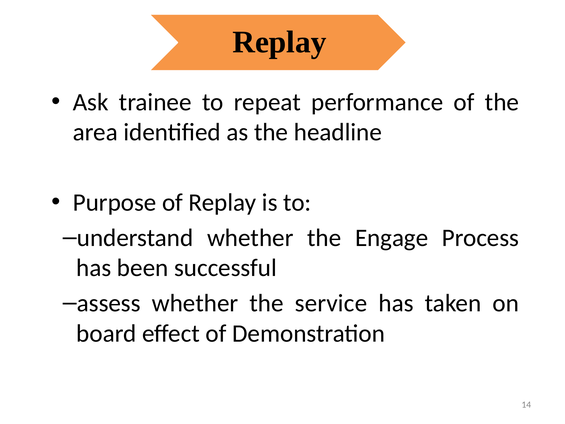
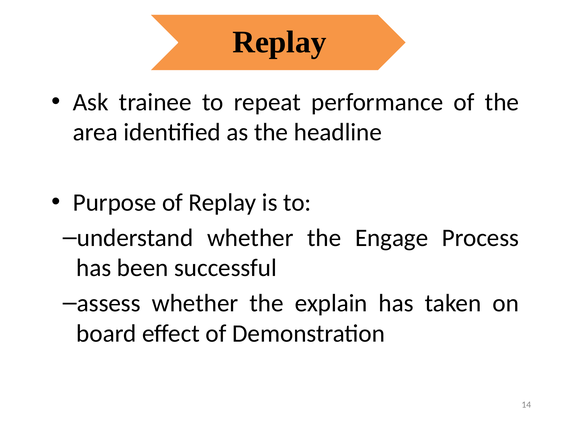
service: service -> explain
